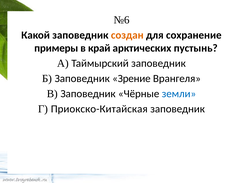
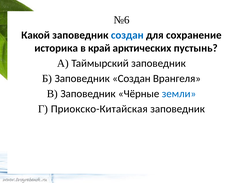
создан at (127, 35) colour: orange -> blue
примеры: примеры -> историка
Б Заповедник Зрение: Зрение -> Создан
